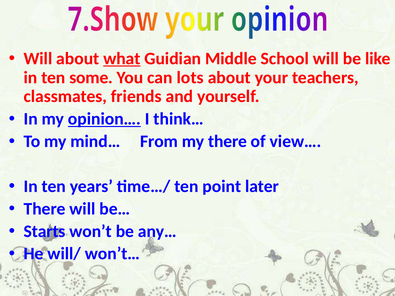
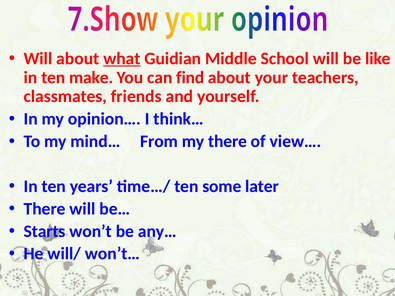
some: some -> make
lots: lots -> find
opinion… underline: present -> none
point: point -> some
